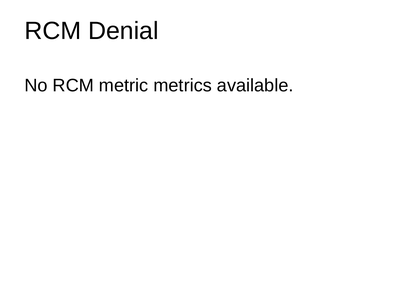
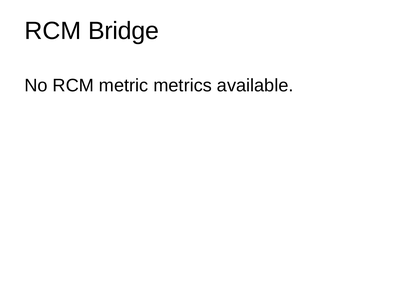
Denial: Denial -> Bridge
